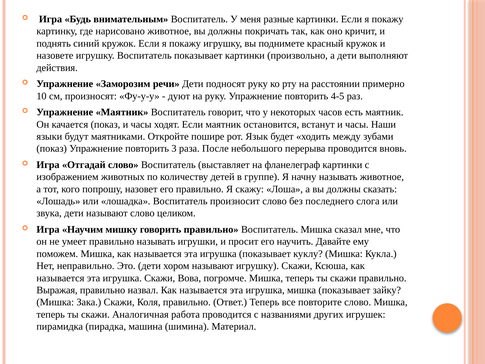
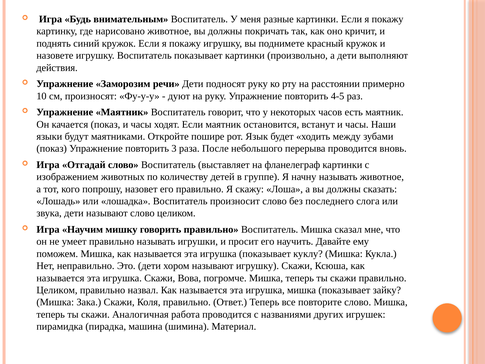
Выражая at (57, 290): Выражая -> Целиком
